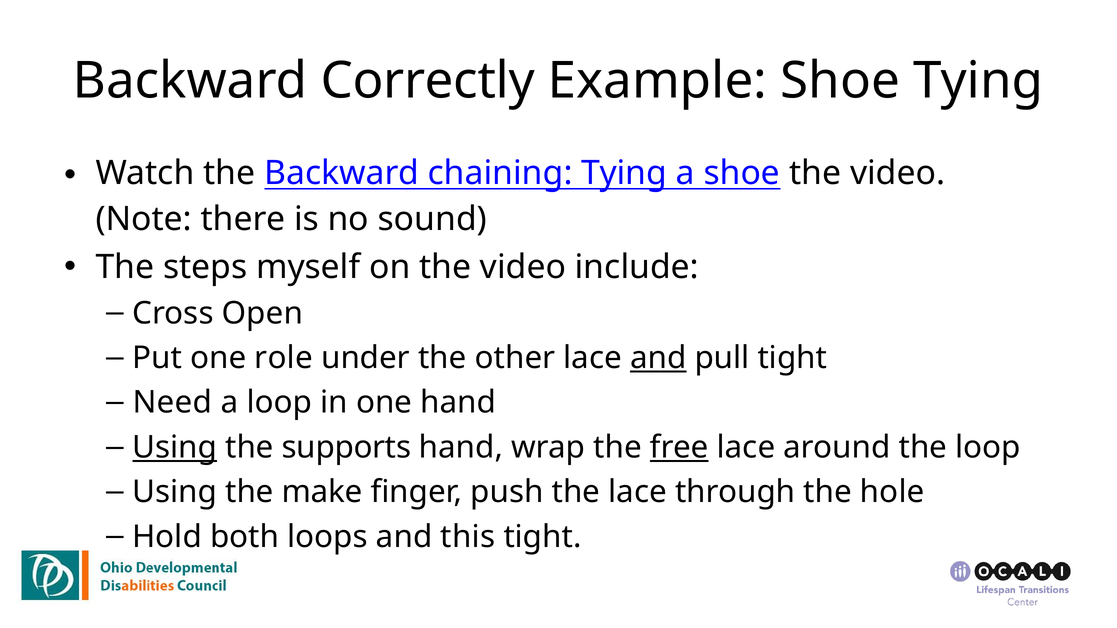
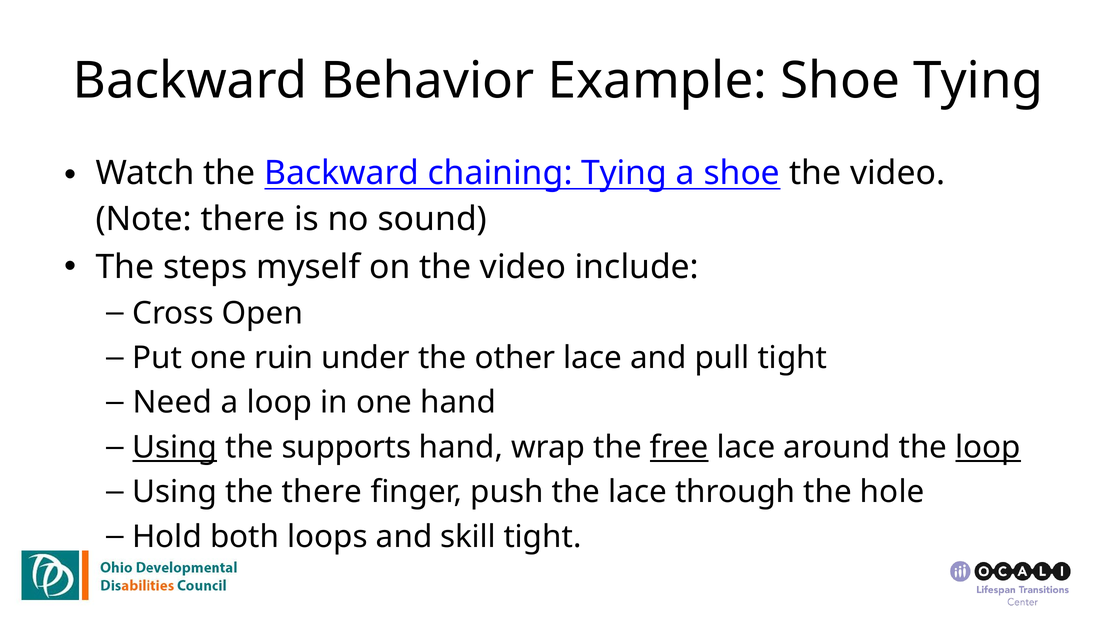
Correctly: Correctly -> Behavior
role: role -> ruin
and at (658, 358) underline: present -> none
loop at (988, 448) underline: none -> present
the make: make -> there
this: this -> skill
